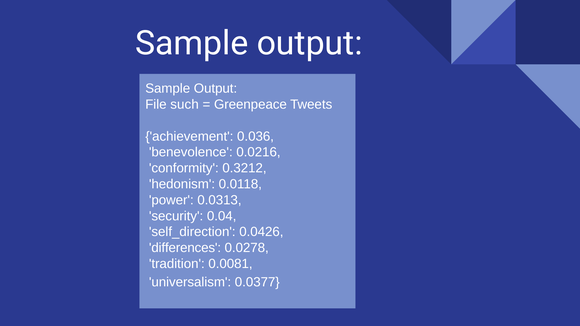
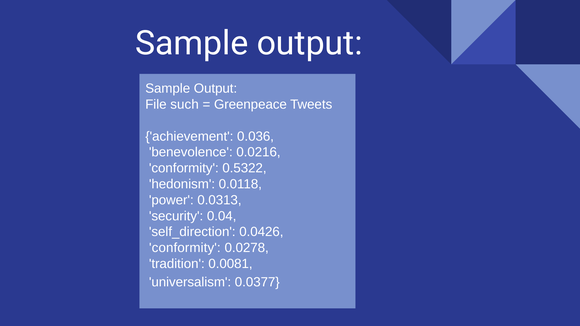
0.3212: 0.3212 -> 0.5322
differences at (185, 248): differences -> conformity
